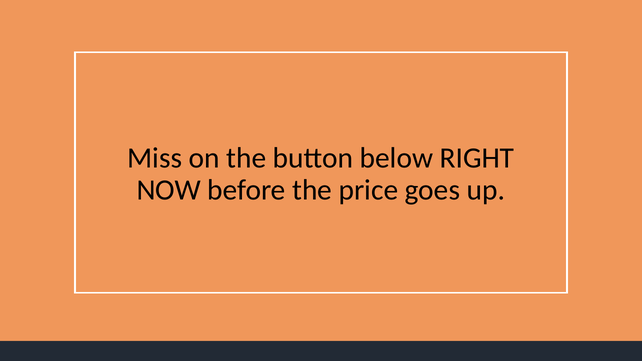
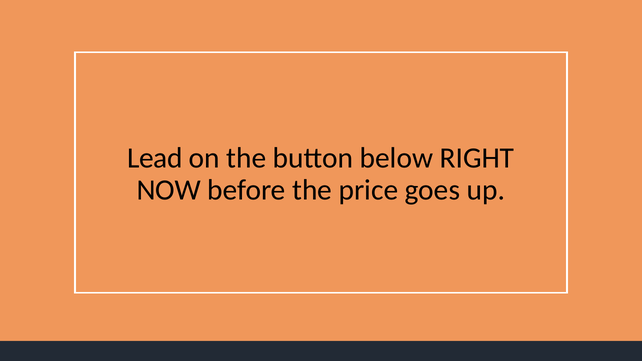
Miss: Miss -> Lead
